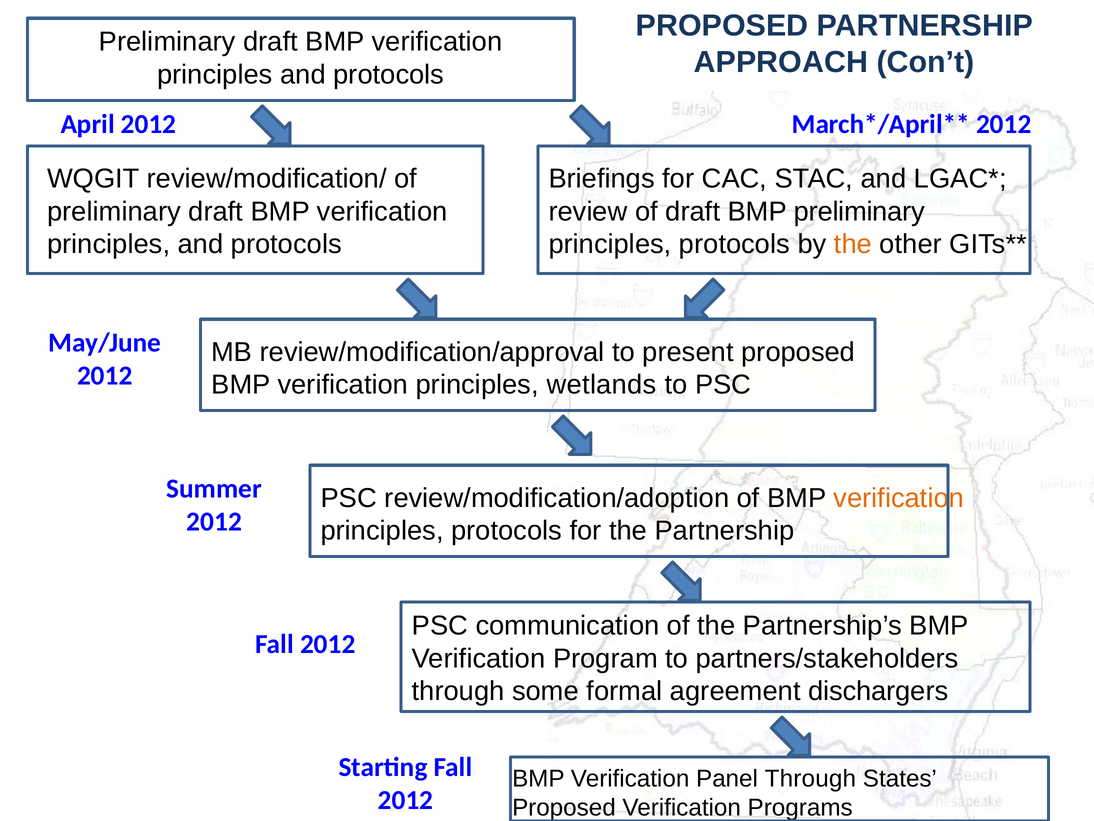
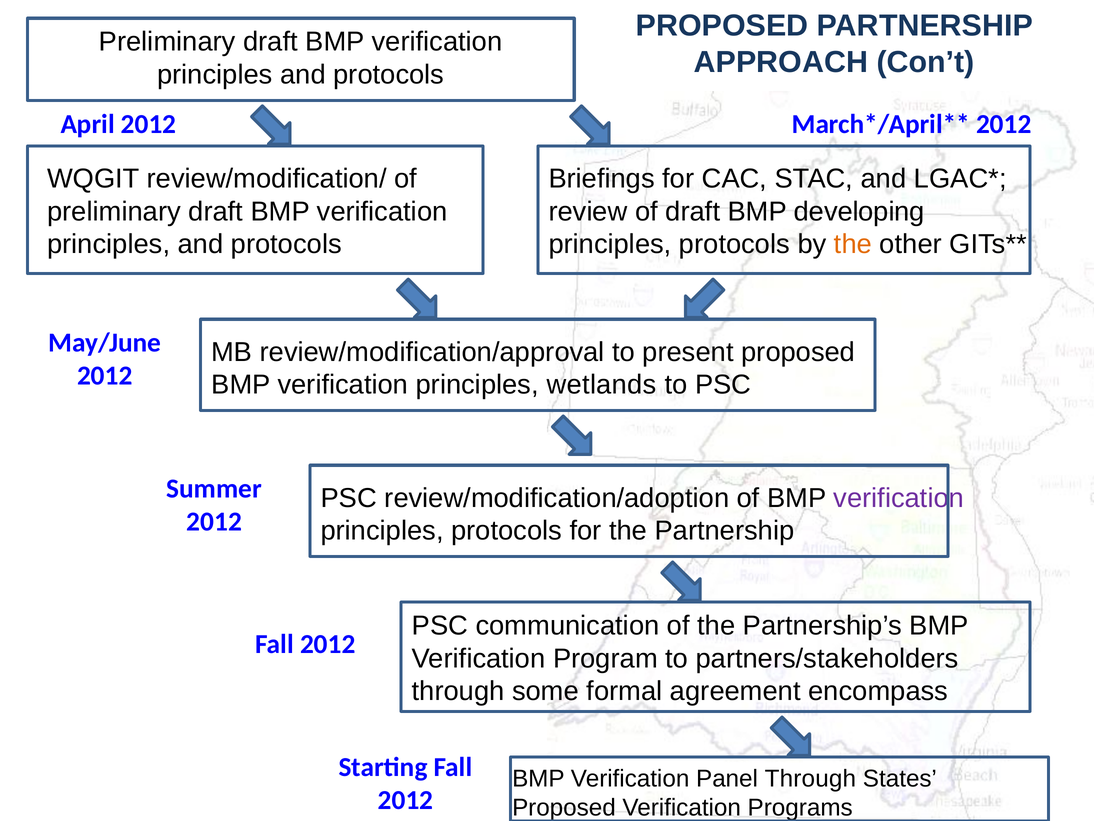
BMP preliminary: preliminary -> developing
verification at (899, 498) colour: orange -> purple
dischargers: dischargers -> encompass
